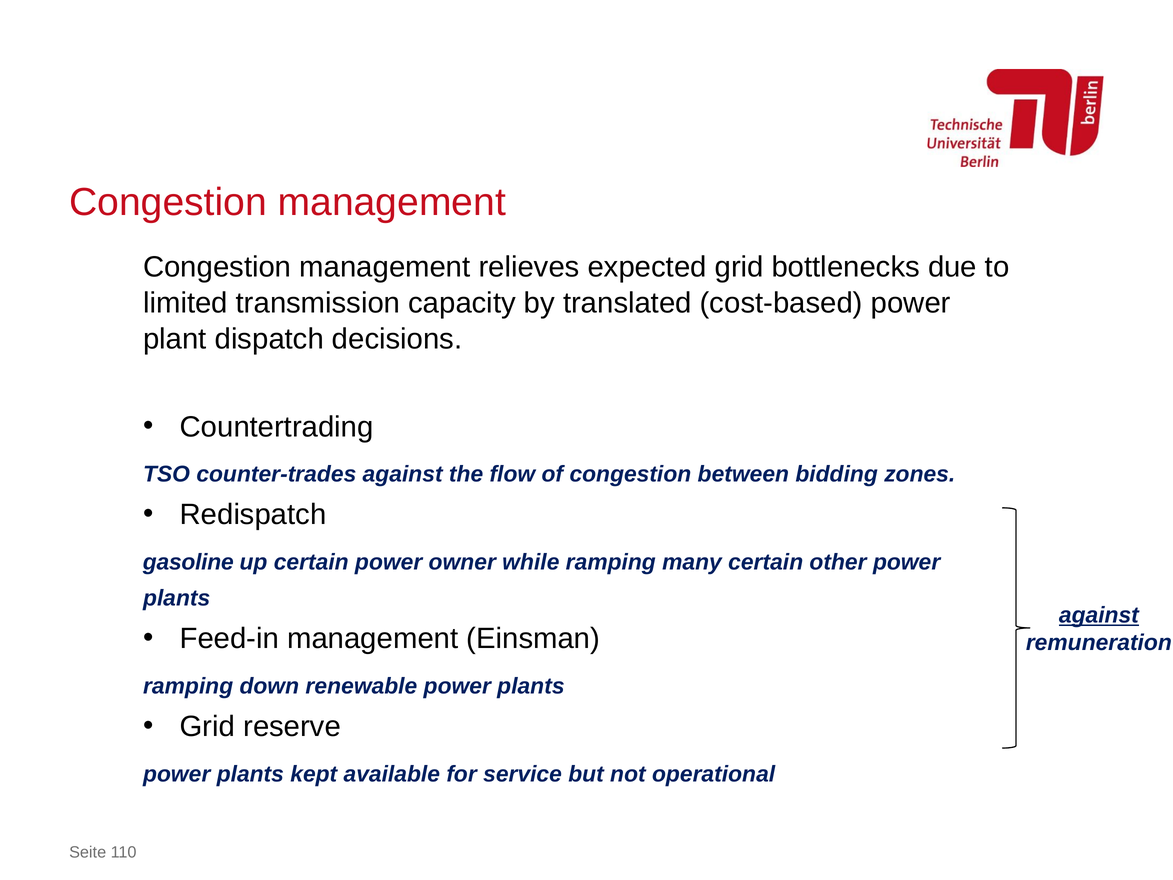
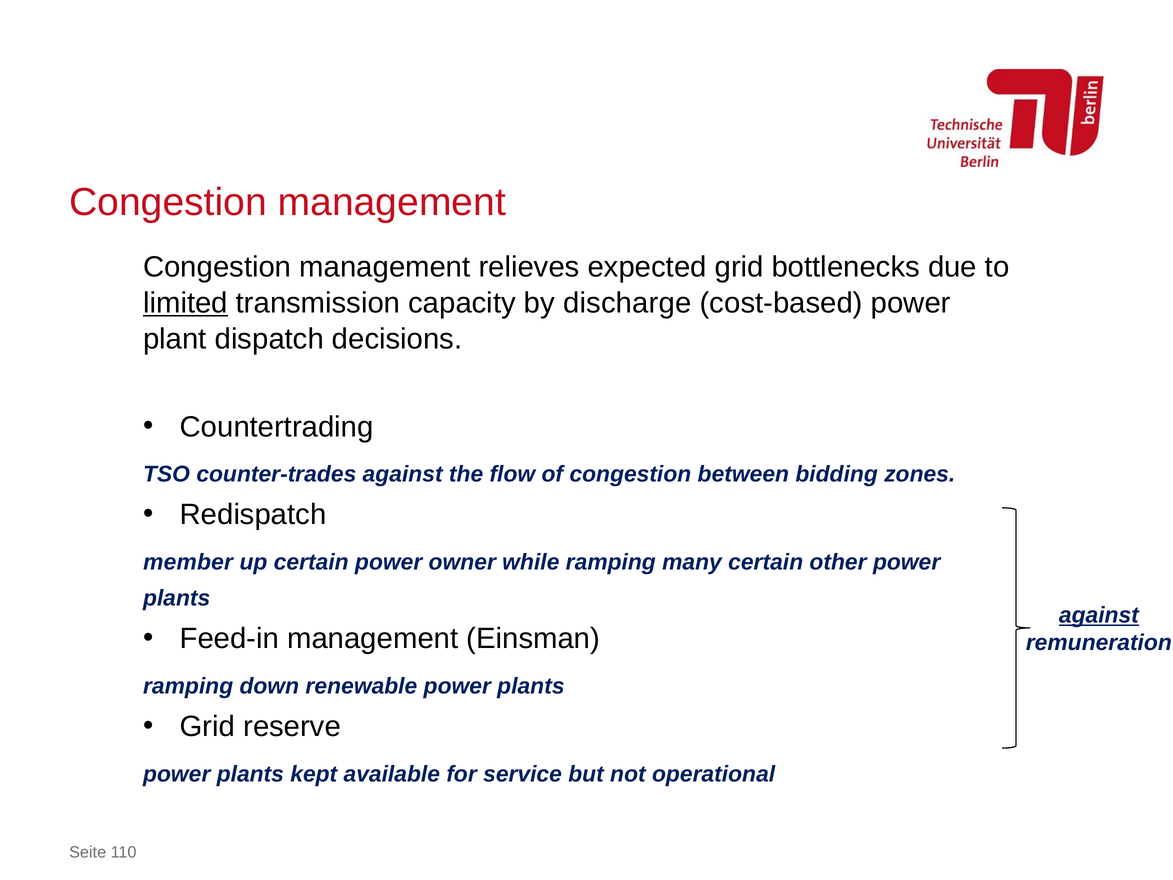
limited underline: none -> present
translated: translated -> discharge
gasoline: gasoline -> member
